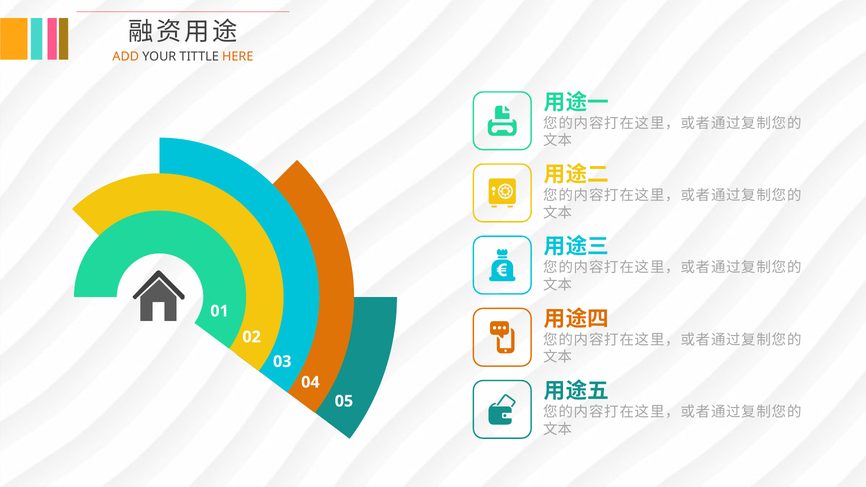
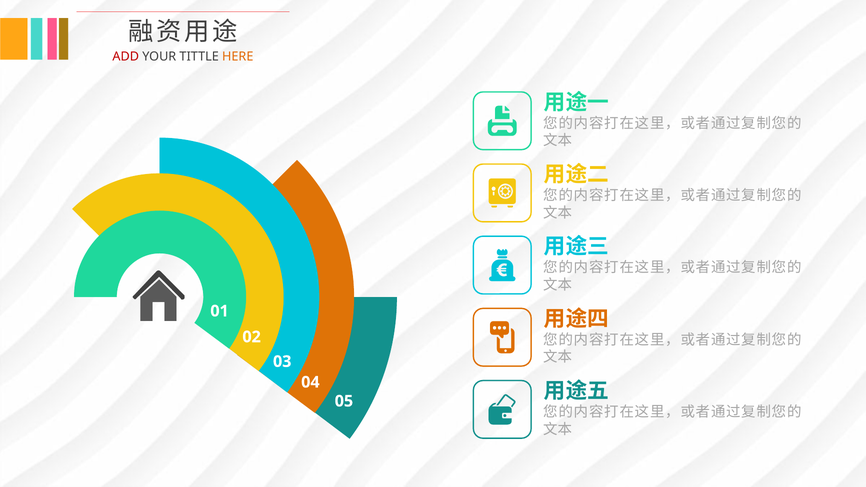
ADD colour: orange -> red
